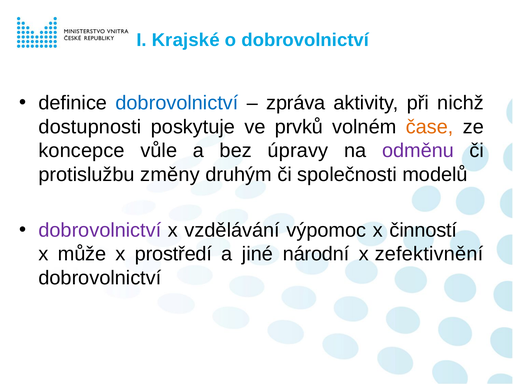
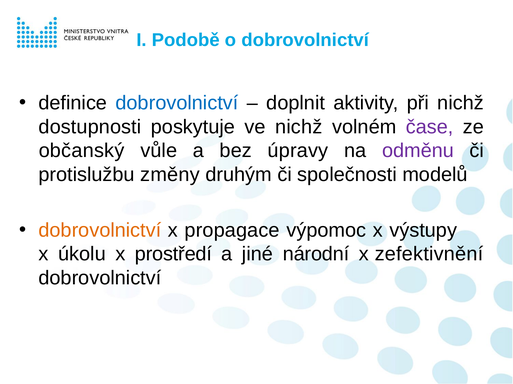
Krajské: Krajské -> Podobě
zpráva: zpráva -> doplnit
ve prvků: prvků -> nichž
čase colour: orange -> purple
koncepce: koncepce -> občanský
dobrovolnictví at (100, 231) colour: purple -> orange
vzdělávání: vzdělávání -> propagace
činností: činností -> výstupy
může: může -> úkolu
